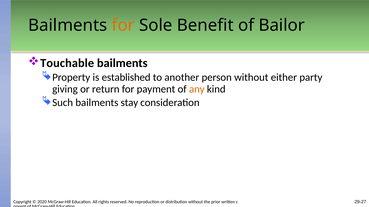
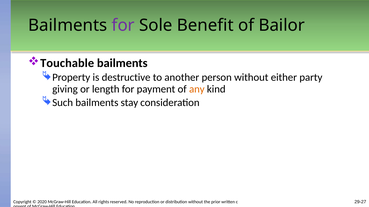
for at (123, 25) colour: orange -> purple
established: established -> destructive
return: return -> length
